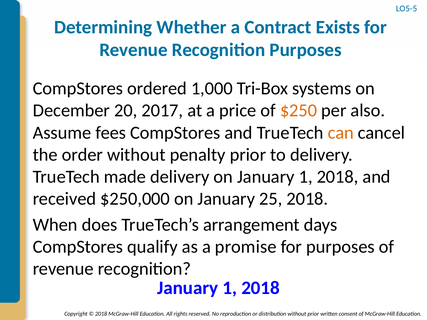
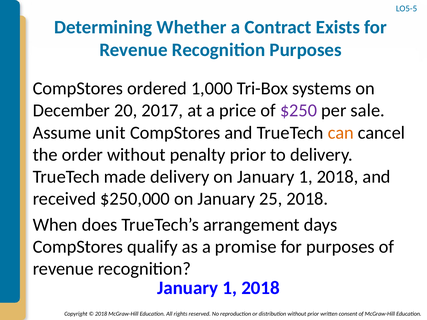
$250 colour: orange -> purple
also: also -> sale
fees: fees -> unit
